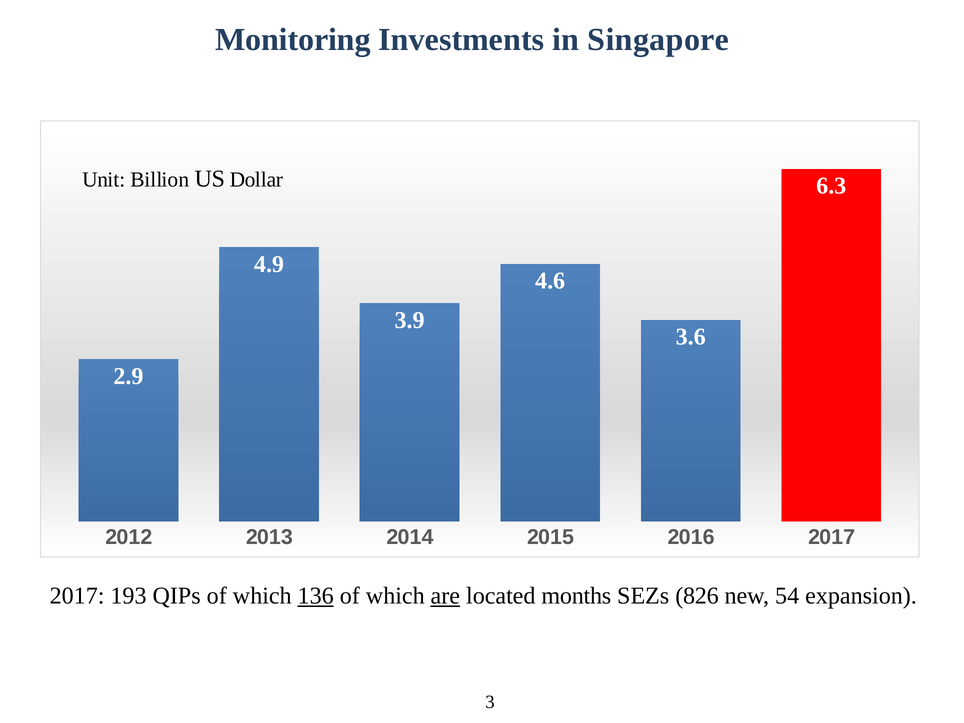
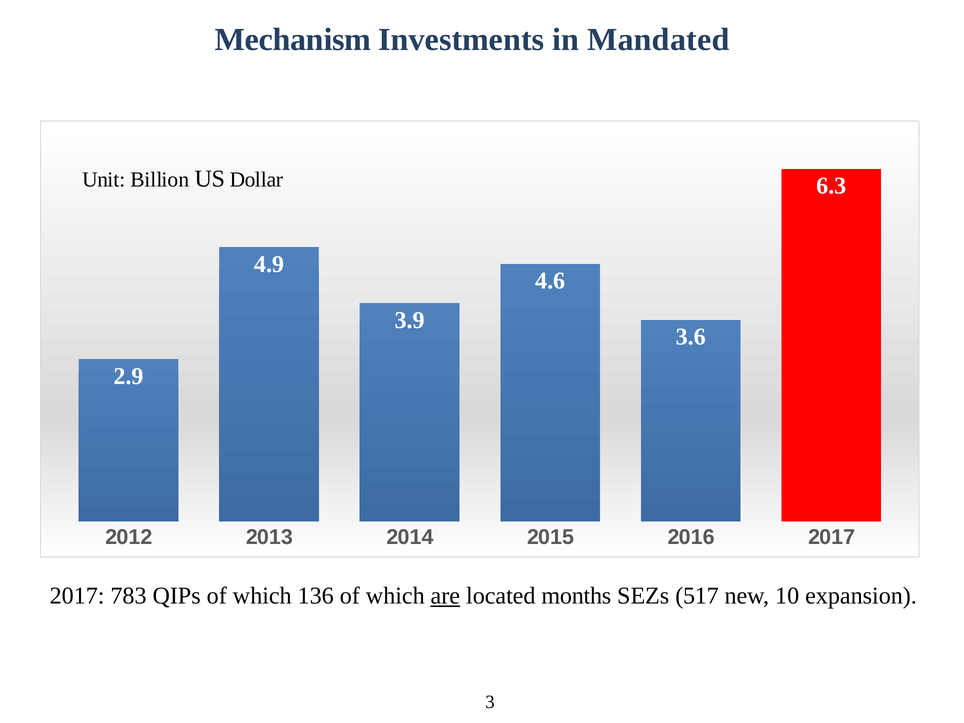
Monitoring: Monitoring -> Mechanism
Singapore: Singapore -> Mandated
193: 193 -> 783
136 underline: present -> none
826: 826 -> 517
54: 54 -> 10
